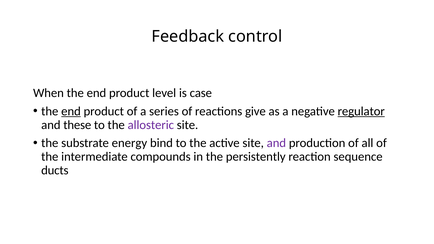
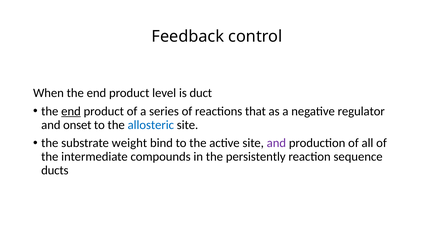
case: case -> duct
give: give -> that
regulator underline: present -> none
these: these -> onset
allosteric colour: purple -> blue
energy: energy -> weight
